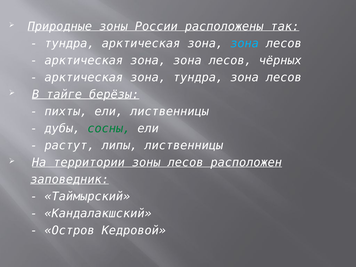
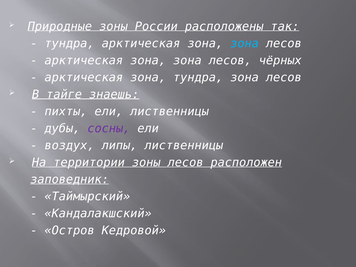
берёзы: берёзы -> знаешь
сосны colour: green -> purple
растут: растут -> воздух
